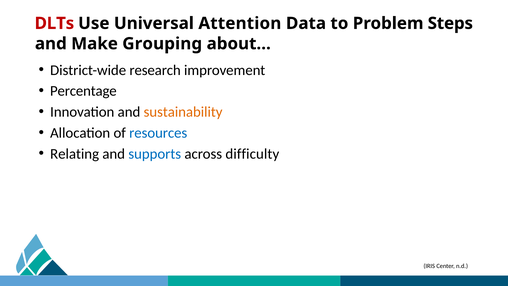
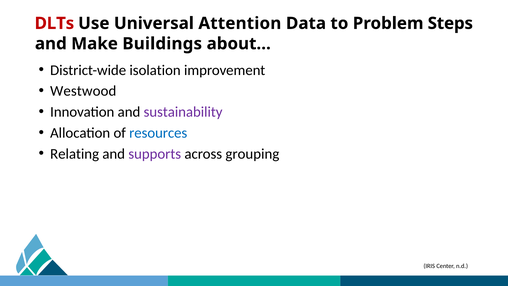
Grouping: Grouping -> Buildings
research: research -> isolation
Percentage: Percentage -> Westwood
sustainability colour: orange -> purple
supports colour: blue -> purple
difficulty: difficulty -> grouping
